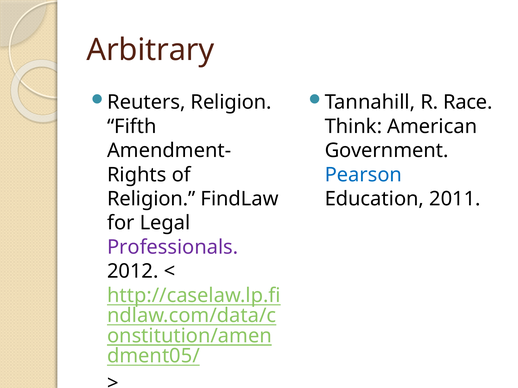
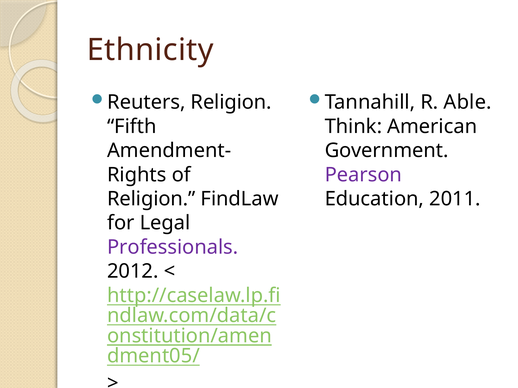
Arbitrary: Arbitrary -> Ethnicity
Race: Race -> Able
Pearson colour: blue -> purple
